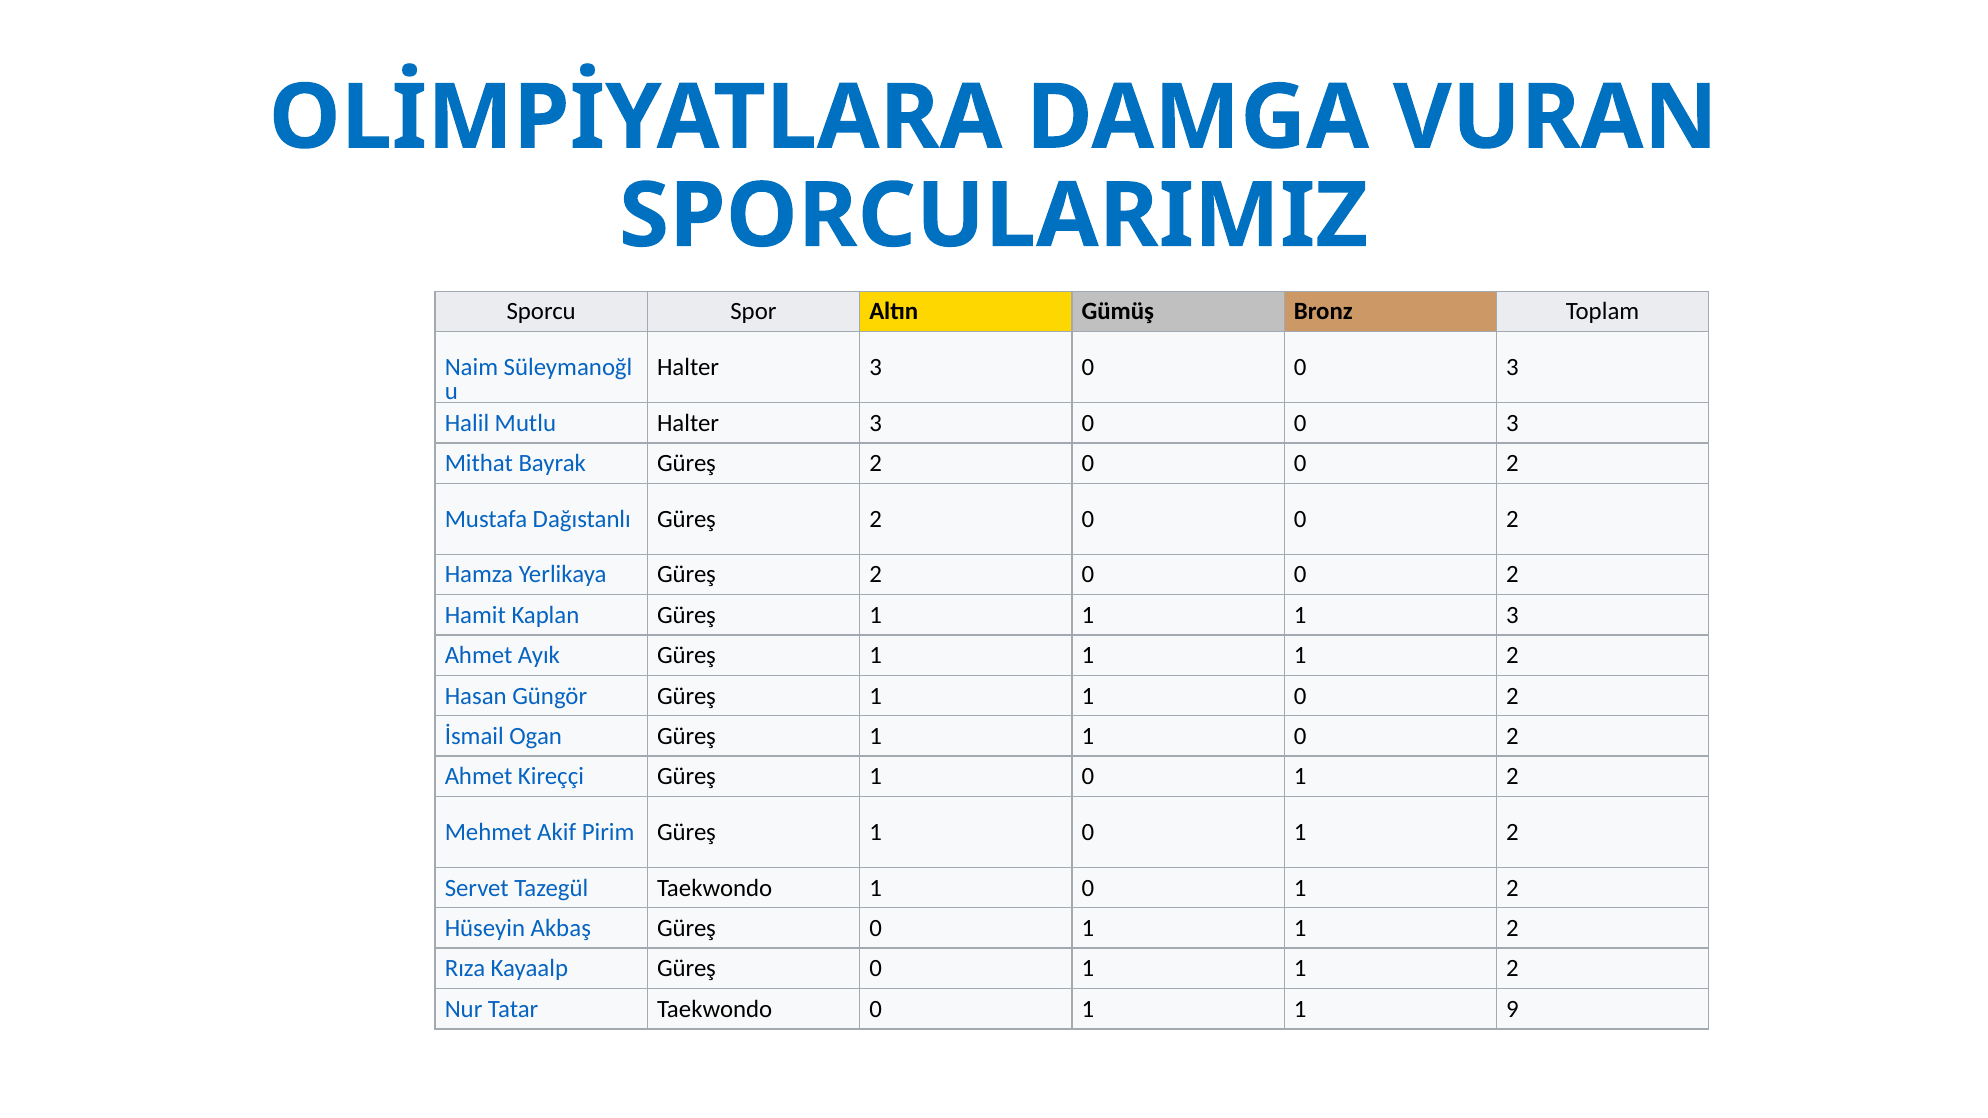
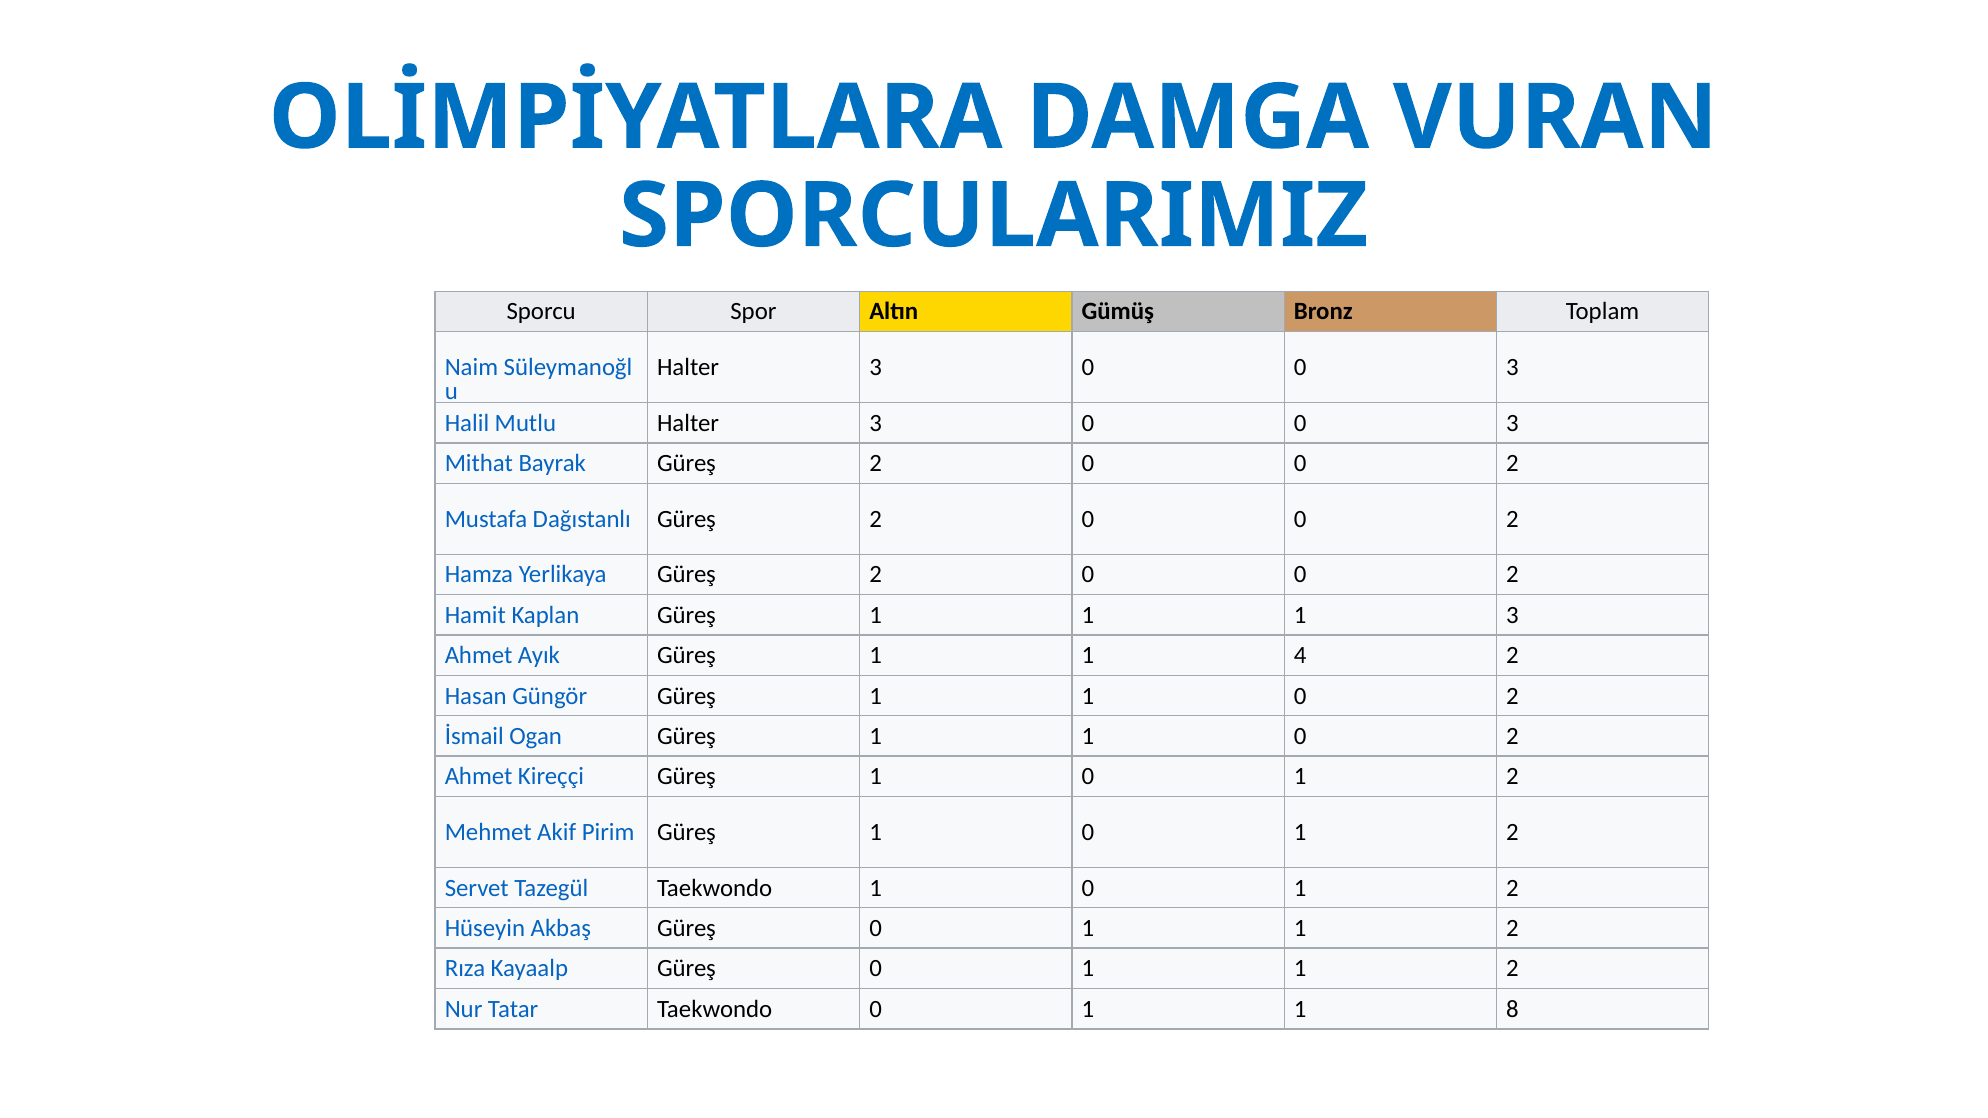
1 at (1300, 656): 1 -> 4
9: 9 -> 8
